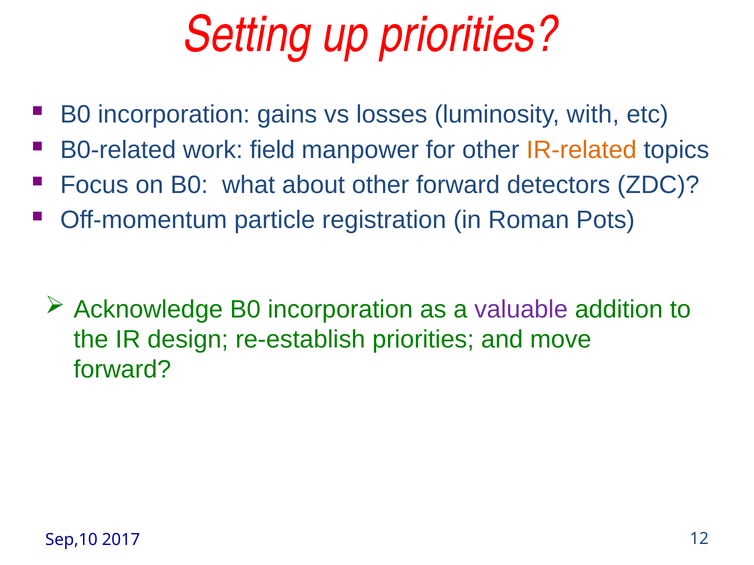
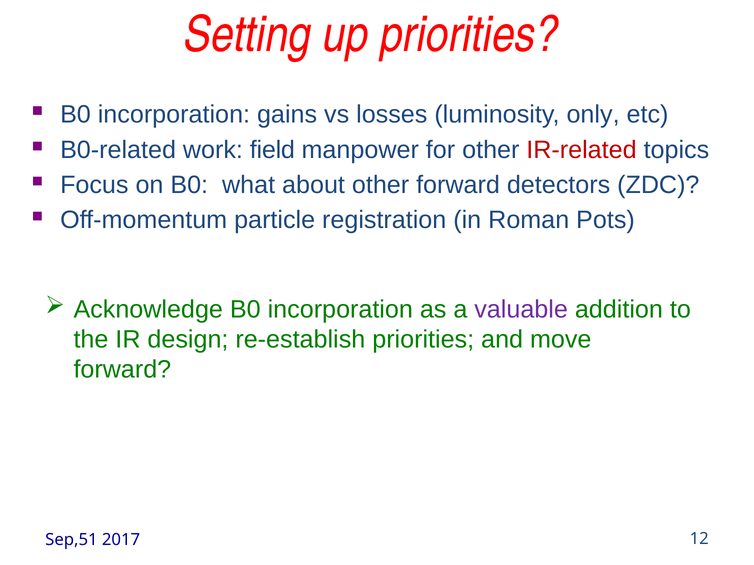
with: with -> only
IR-related colour: orange -> red
Sep,10: Sep,10 -> Sep,51
